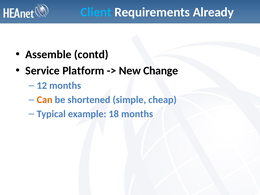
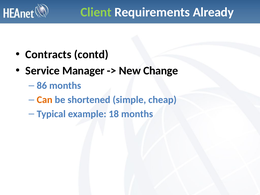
Client colour: light blue -> light green
Assemble: Assemble -> Contracts
Platform: Platform -> Manager
12: 12 -> 86
